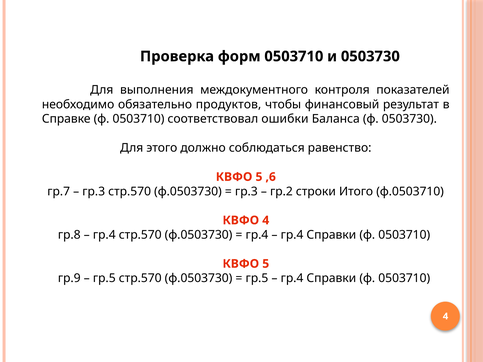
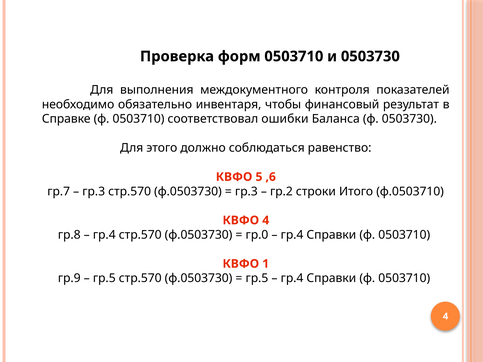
продуктов: продуктов -> инвентаря
гр.4 at (257, 235): гр.4 -> гр.0
5 at (266, 264): 5 -> 1
